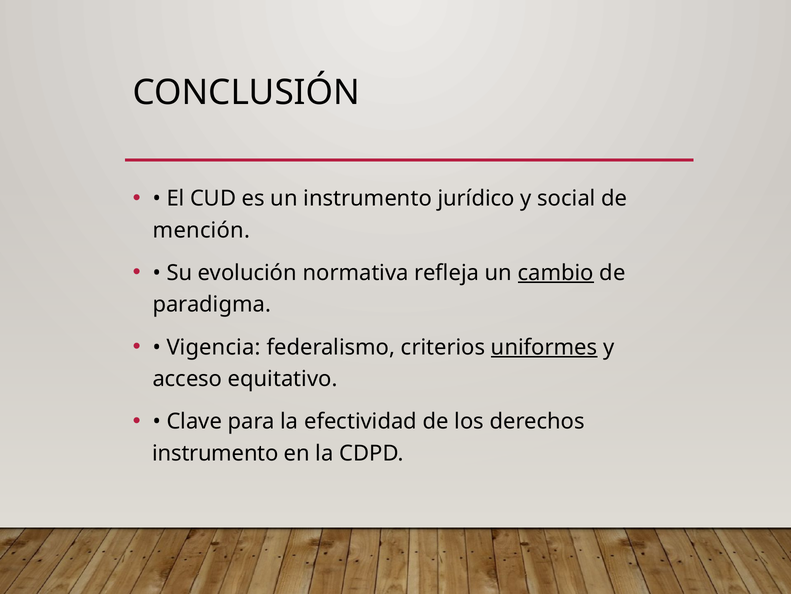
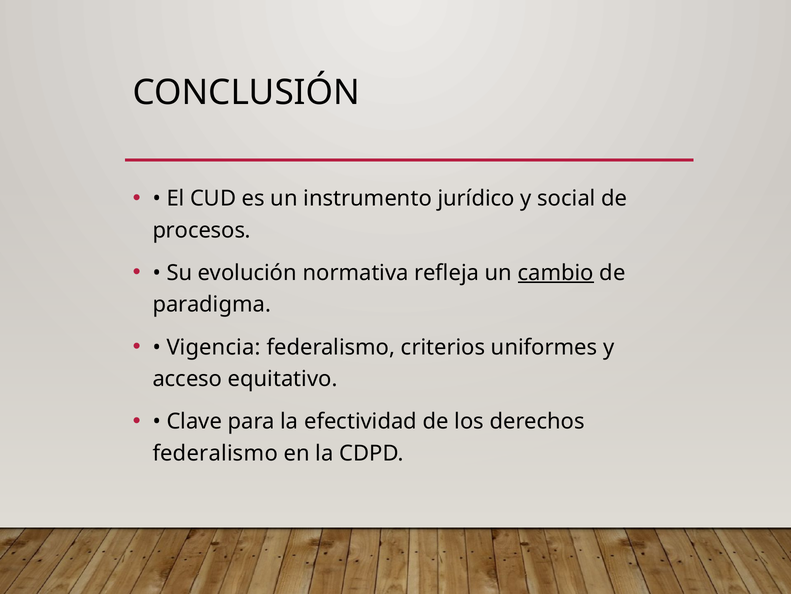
mención: mención -> procesos
uniformes underline: present -> none
instrumento at (215, 453): instrumento -> federalismo
